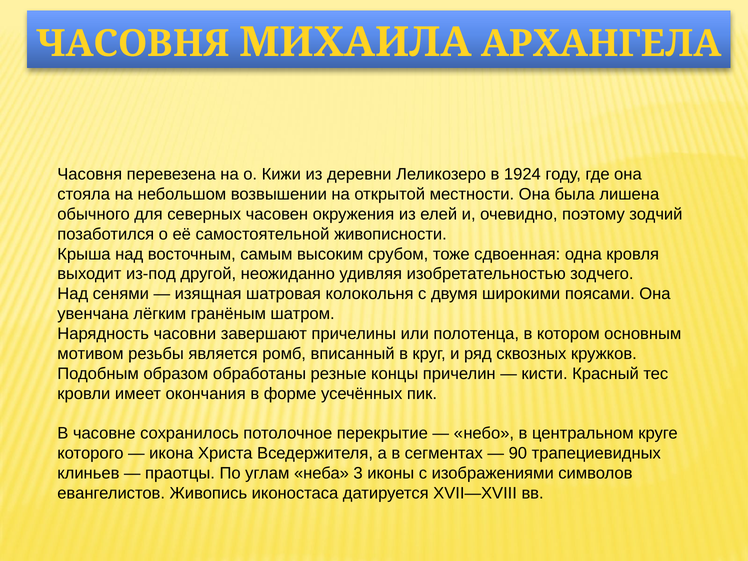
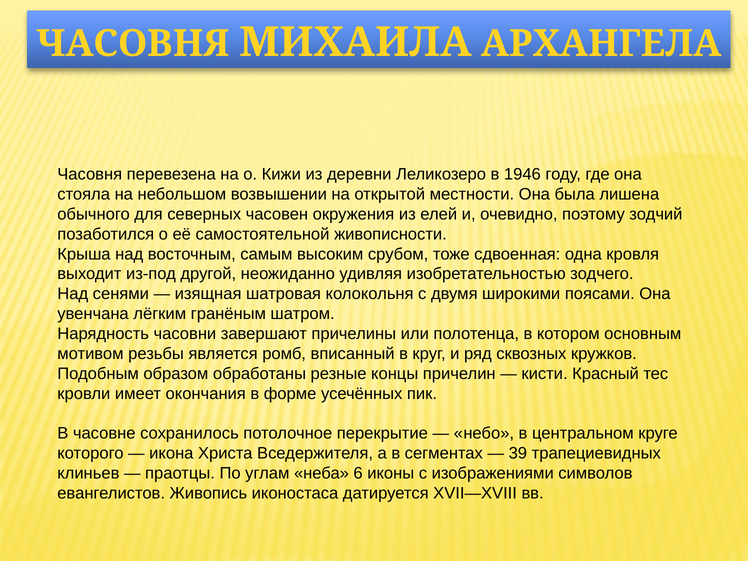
1924: 1924 -> 1946
90: 90 -> 39
3: 3 -> 6
